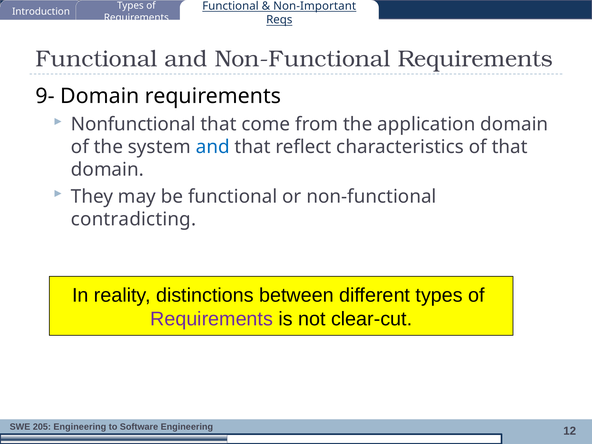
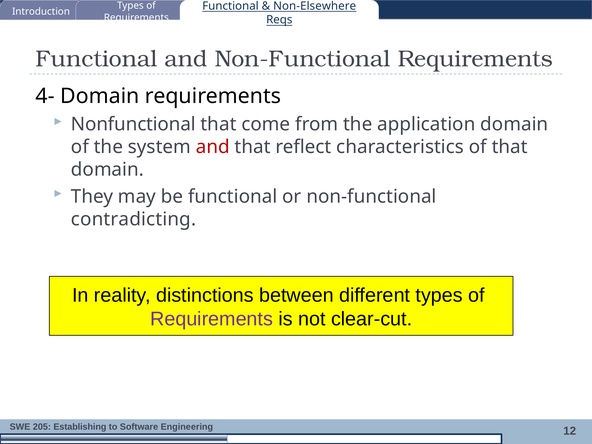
Non-Important: Non-Important -> Non-Elsewhere
9-: 9- -> 4-
and at (213, 147) colour: blue -> red
Engineering at (80, 427): Engineering -> Establishing
